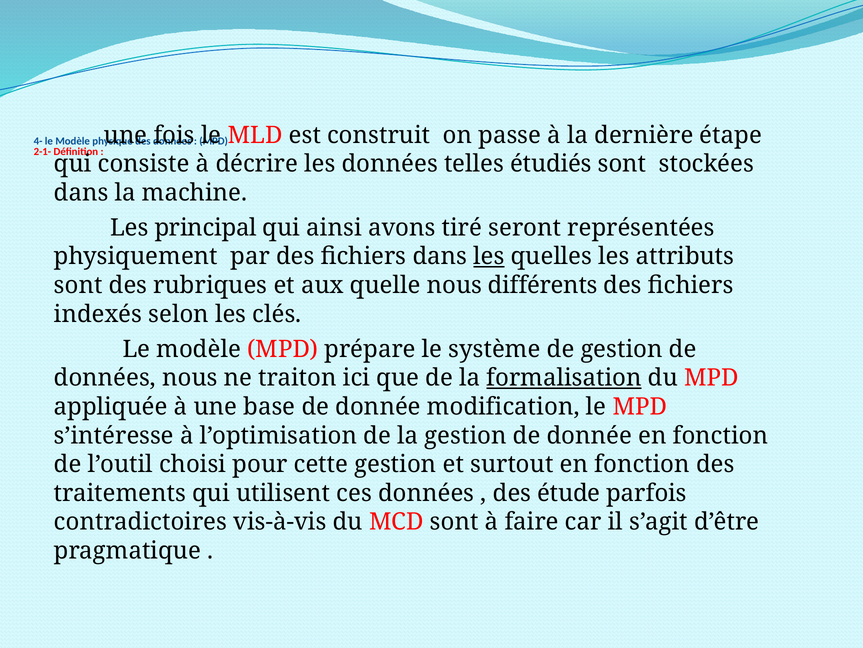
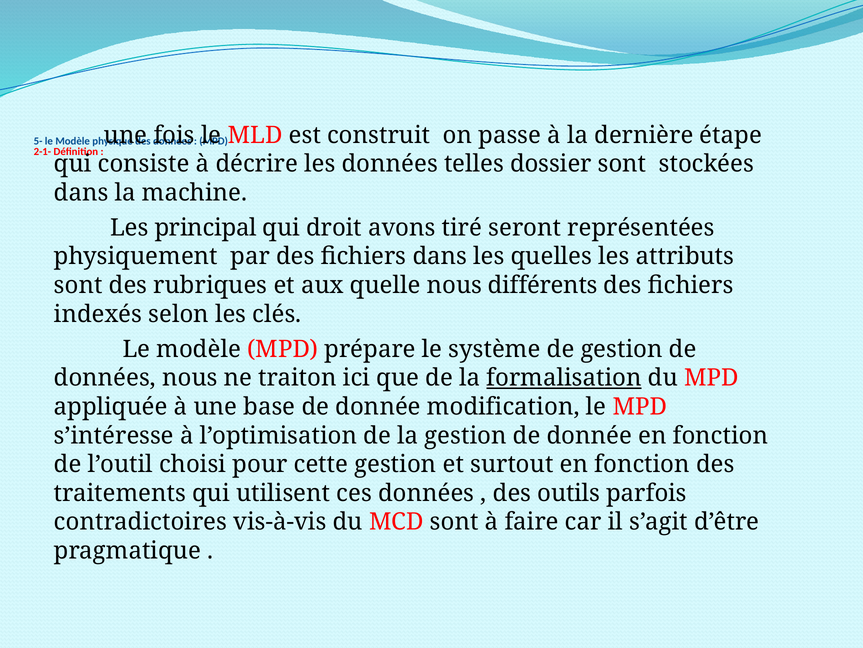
4-: 4- -> 5-
étudiés: étudiés -> dossier
ainsi: ainsi -> droit
les at (489, 256) underline: present -> none
étude: étude -> outils
